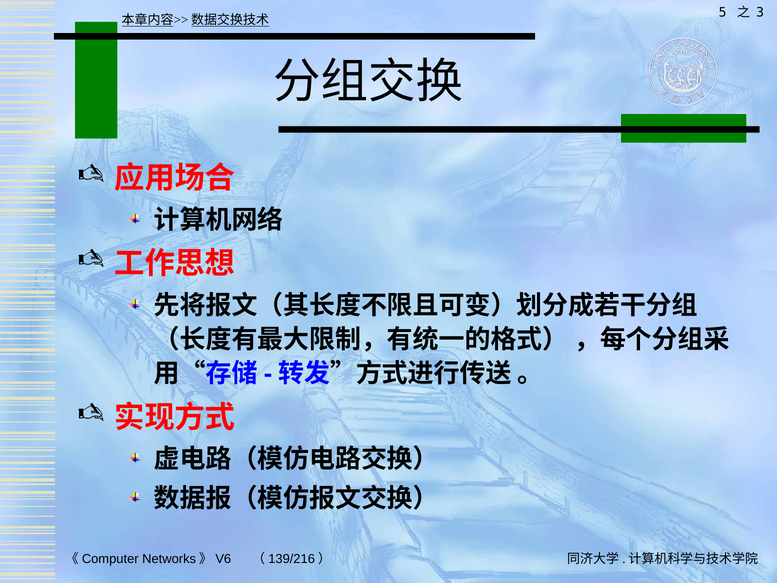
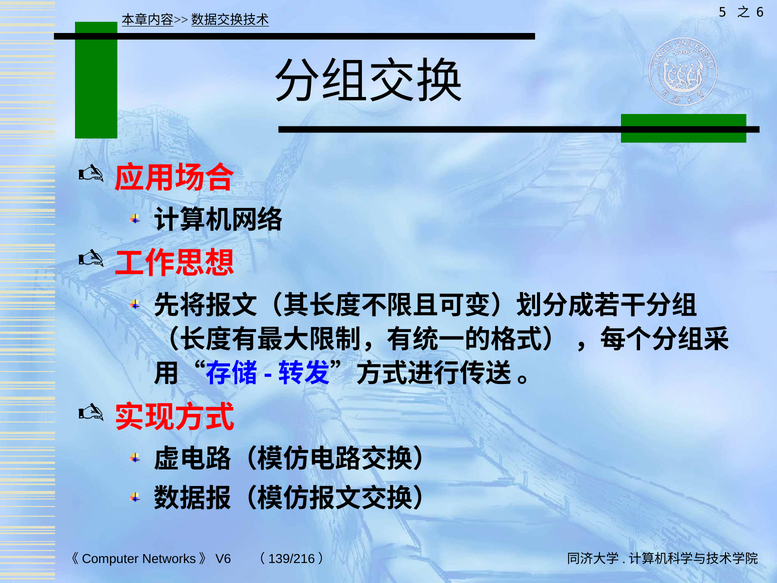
3: 3 -> 6
